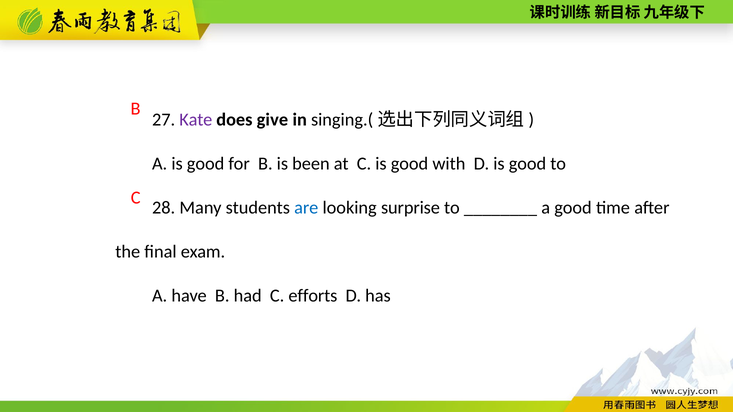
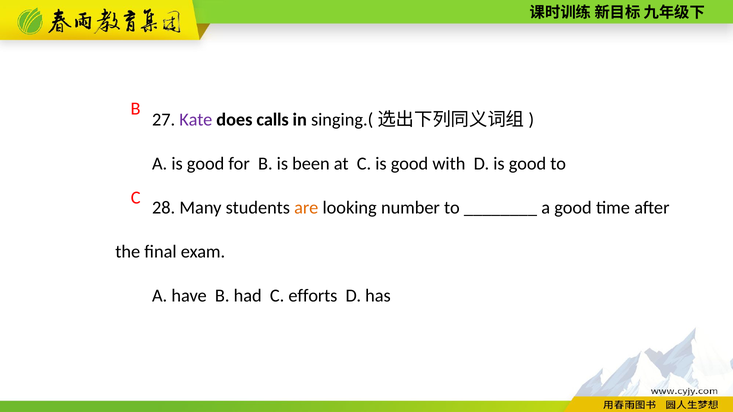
give: give -> calls
are colour: blue -> orange
surprise: surprise -> number
